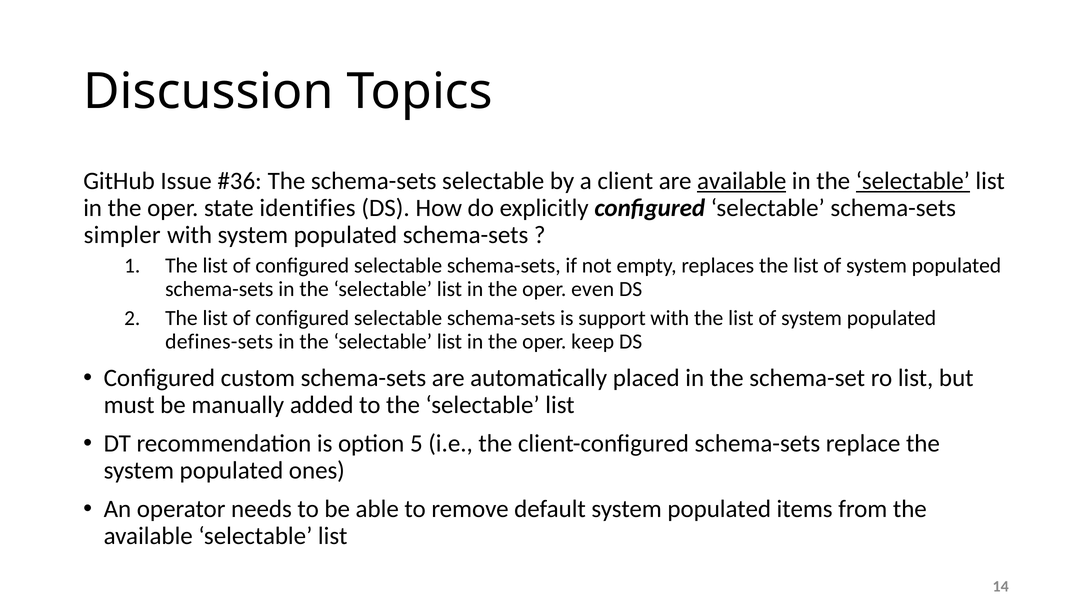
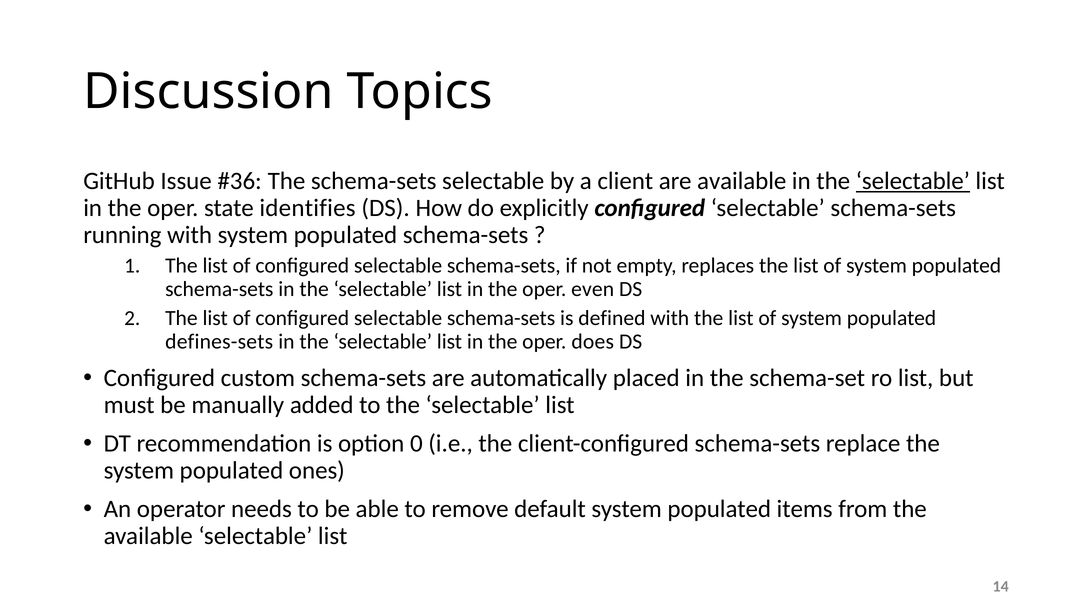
available at (742, 181) underline: present -> none
simpler: simpler -> running
support: support -> defined
keep: keep -> does
5: 5 -> 0
